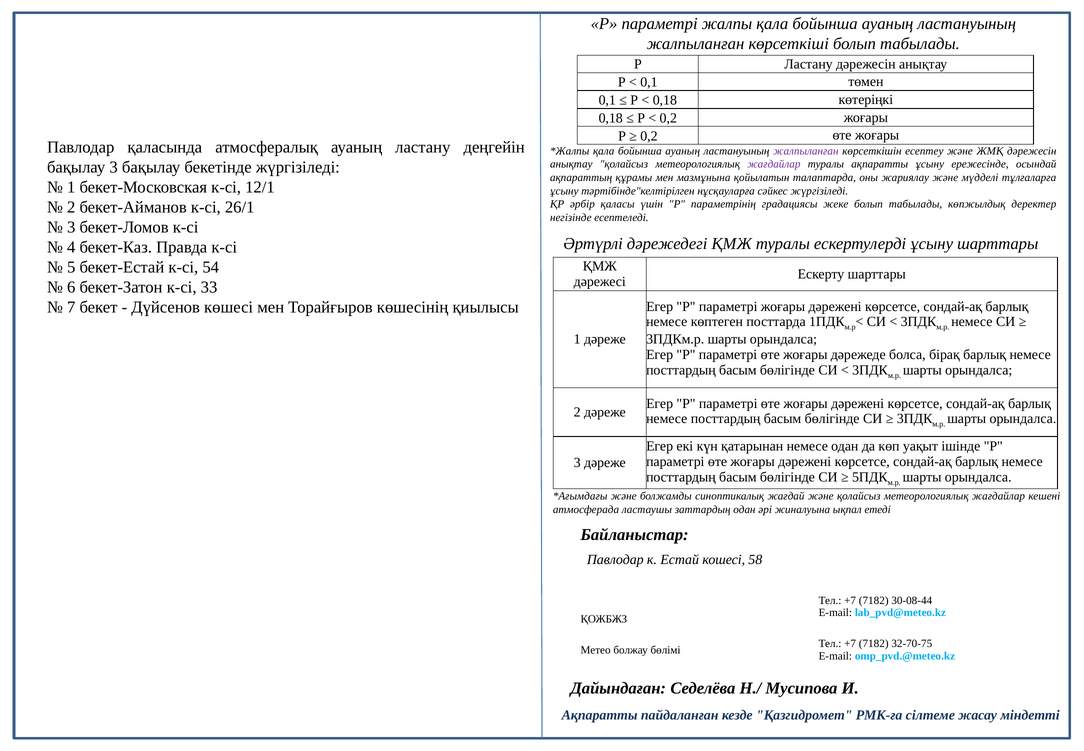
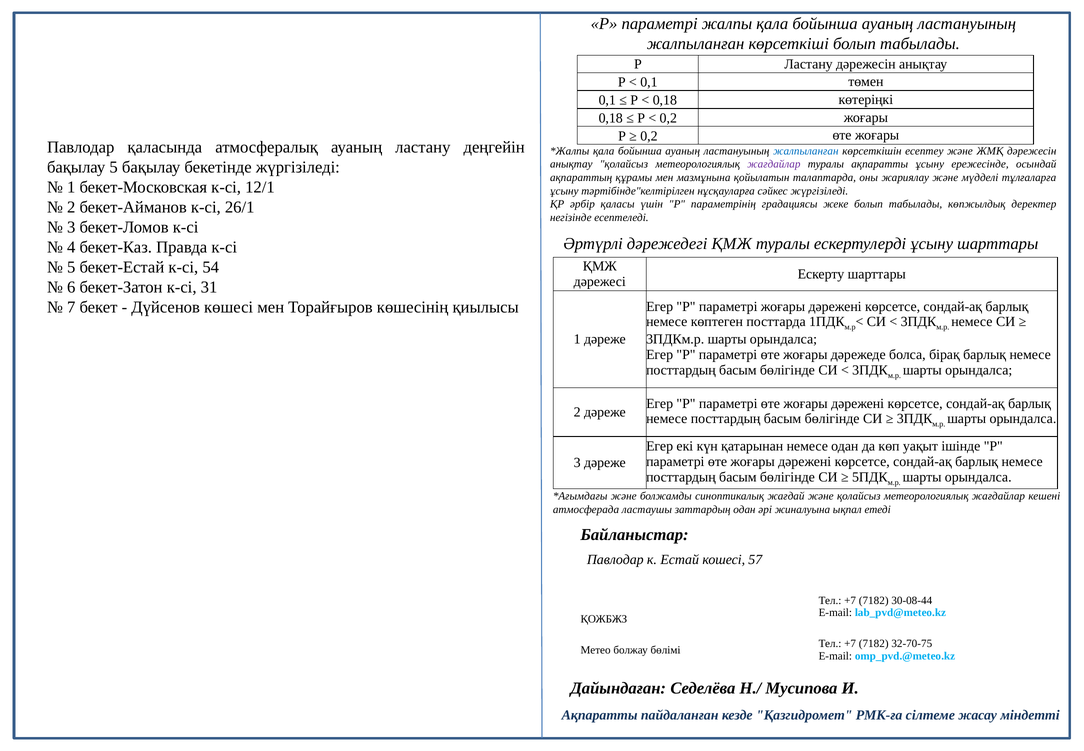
жалпыланған at (806, 151) colour: purple -> blue
бақылау 3: 3 -> 5
33: 33 -> 31
58: 58 -> 57
